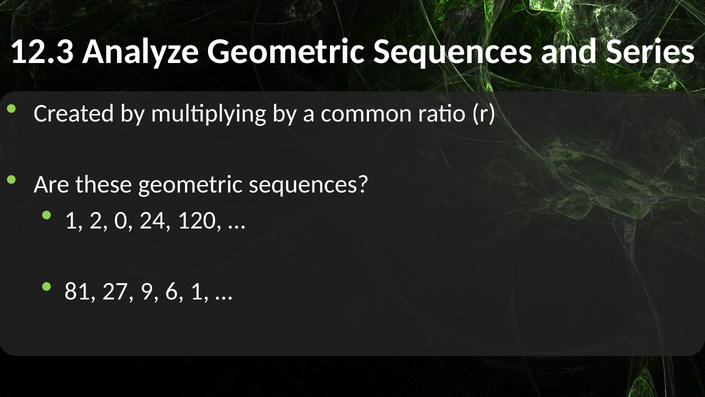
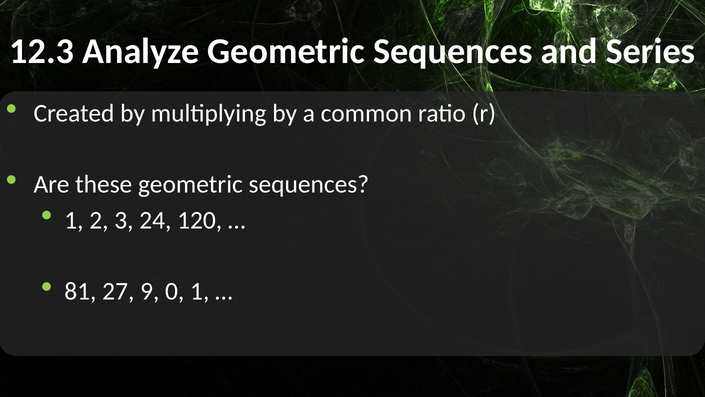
0: 0 -> 3
6: 6 -> 0
